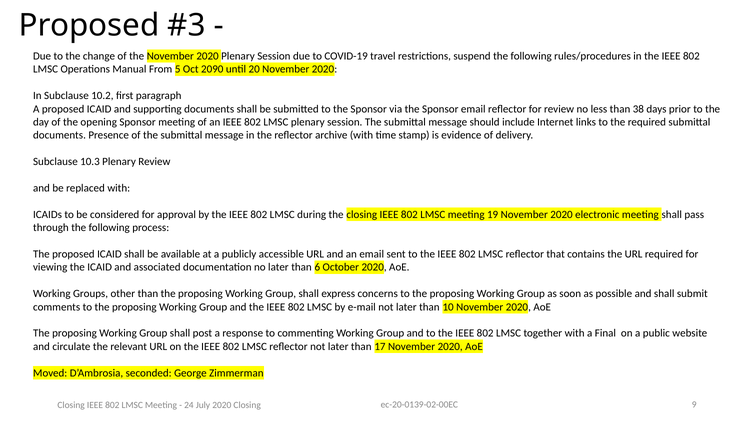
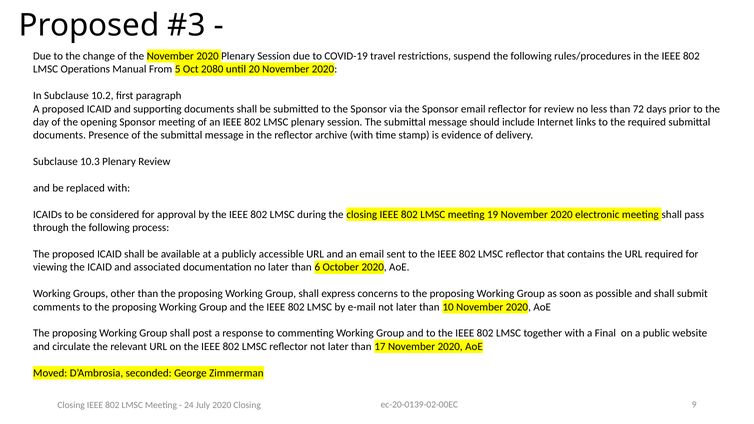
2090: 2090 -> 2080
38: 38 -> 72
